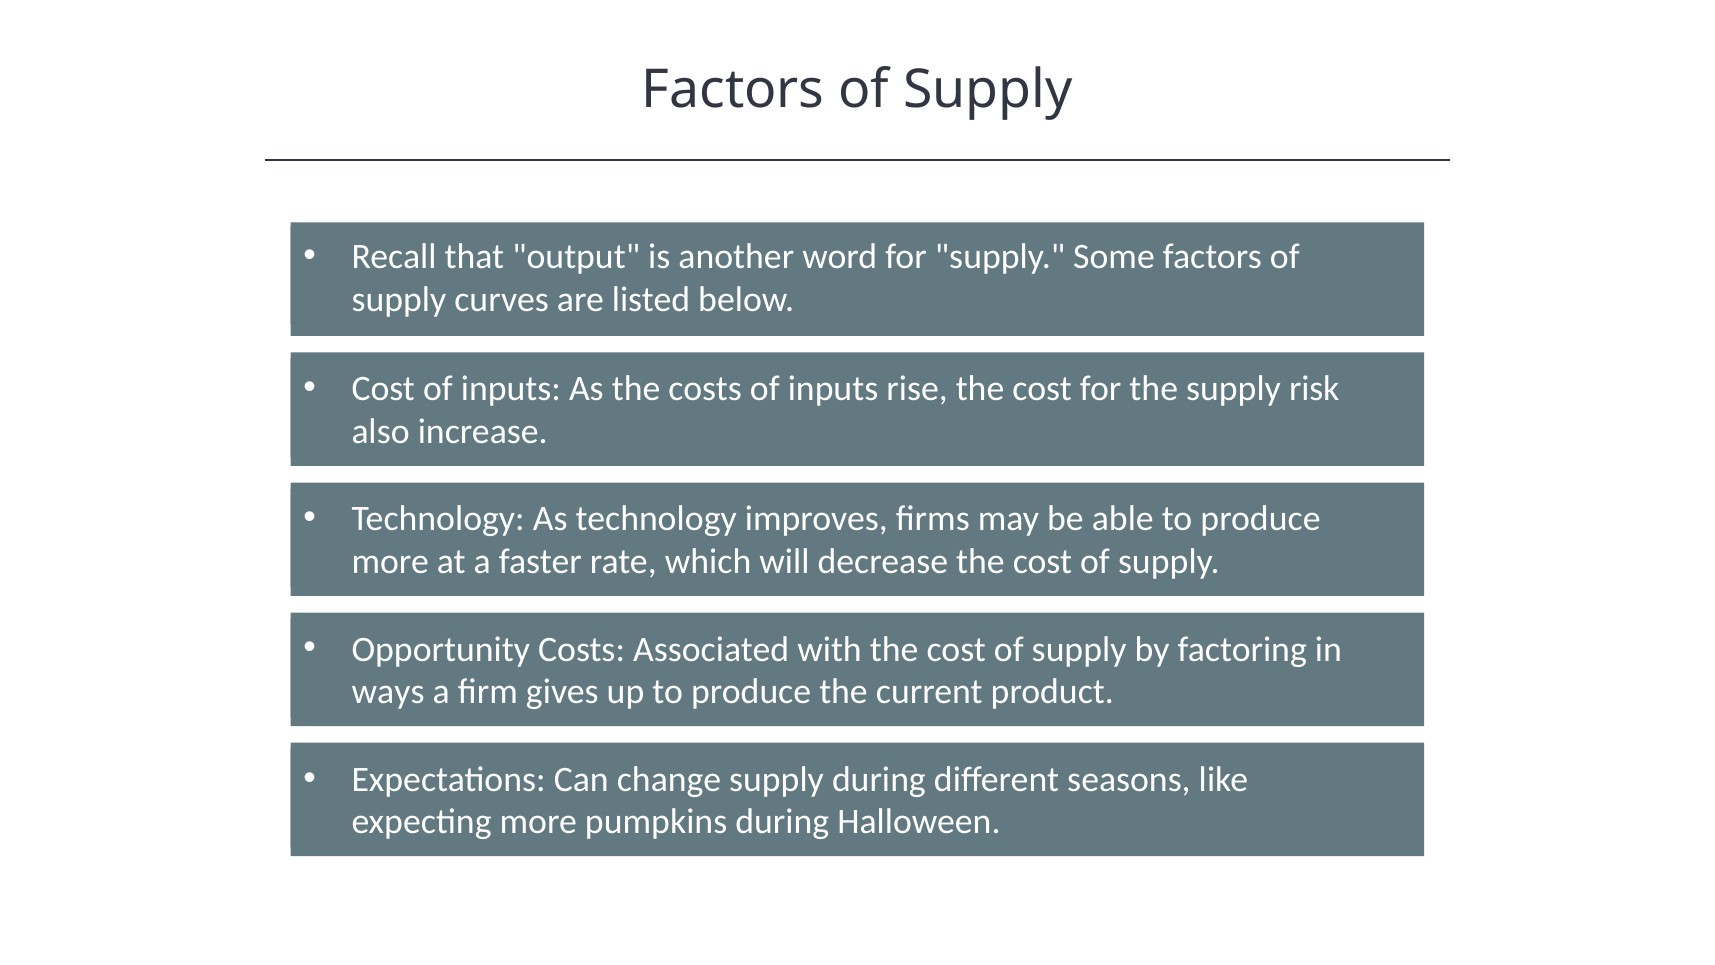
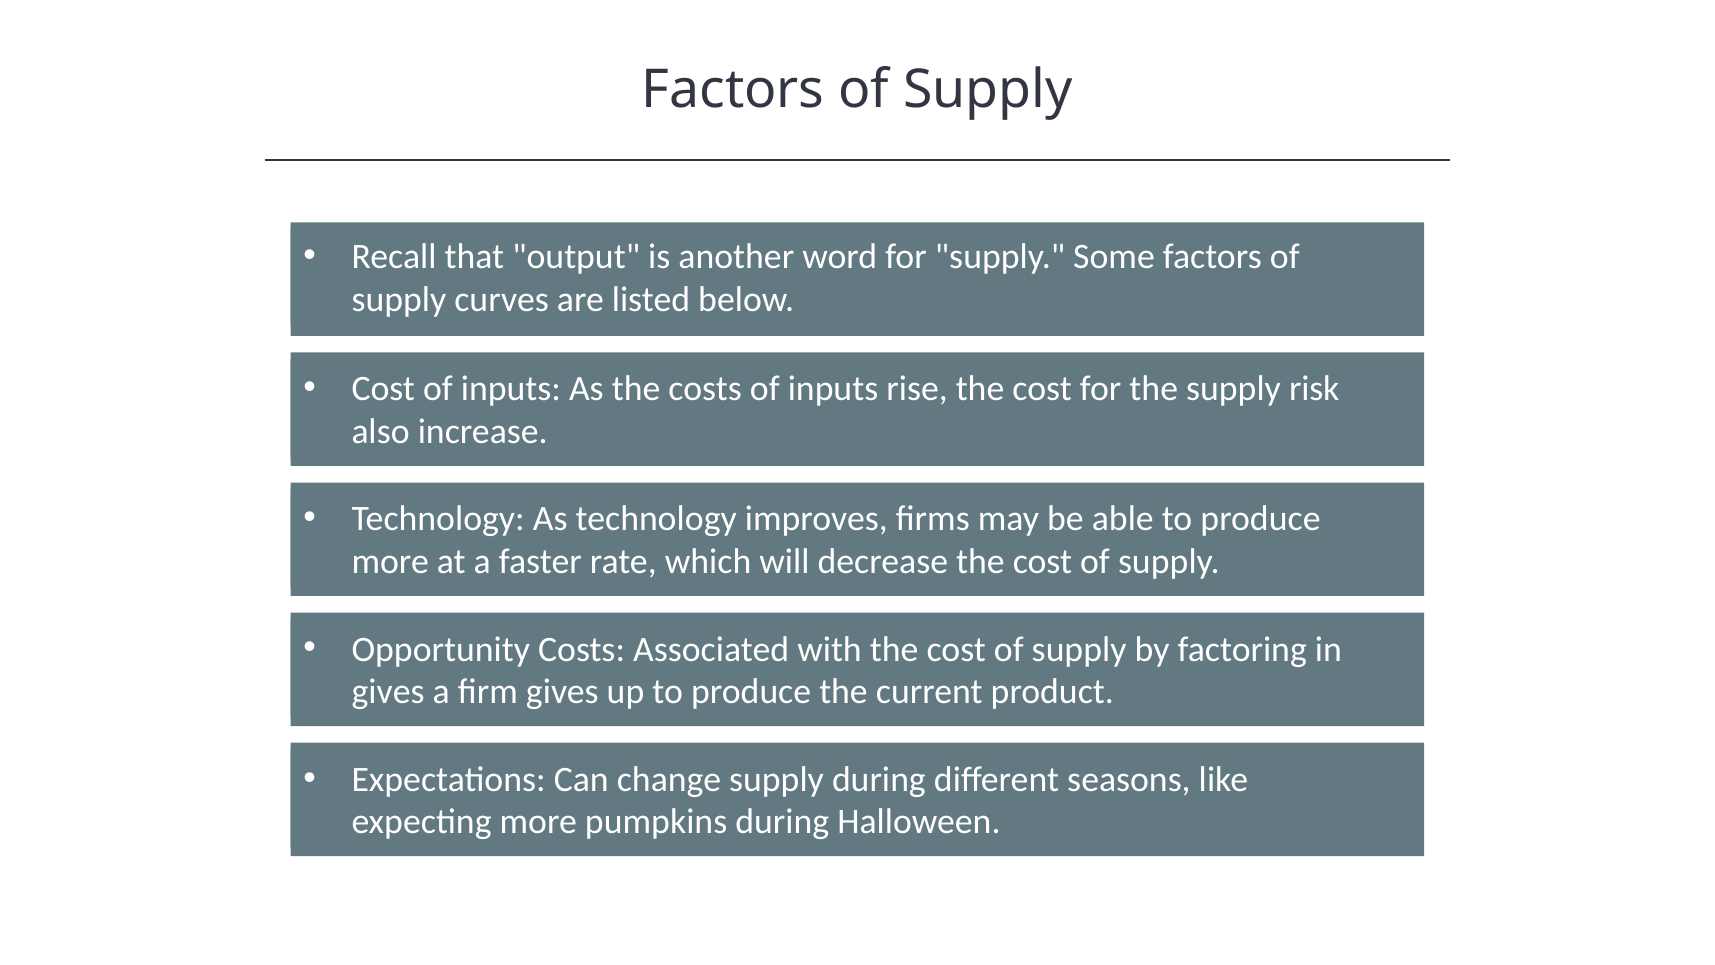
ways at (388, 692): ways -> gives
